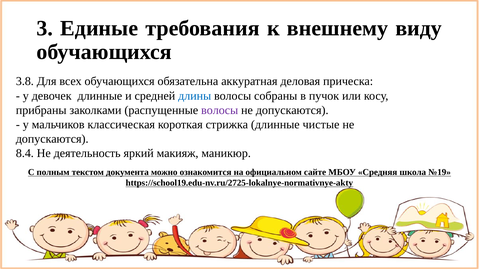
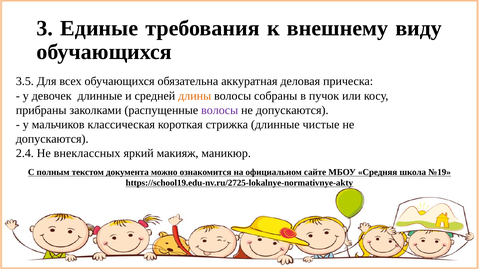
3.8: 3.8 -> 3.5
длины colour: blue -> orange
8.4: 8.4 -> 2.4
деятельность: деятельность -> внеклассных
